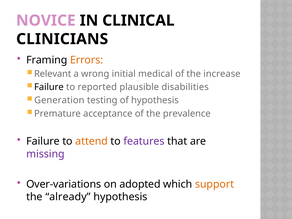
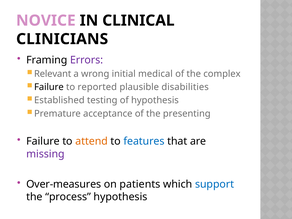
Errors colour: orange -> purple
increase: increase -> complex
Generation: Generation -> Established
prevalence: prevalence -> presenting
features colour: purple -> blue
Over-variations: Over-variations -> Over-measures
adopted: adopted -> patients
support colour: orange -> blue
already: already -> process
